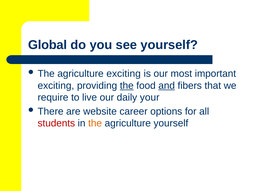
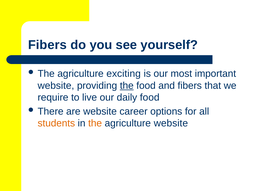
Global at (48, 45): Global -> Fibers
exciting at (56, 86): exciting -> website
and underline: present -> none
daily your: your -> food
students colour: red -> orange
agriculture yourself: yourself -> website
